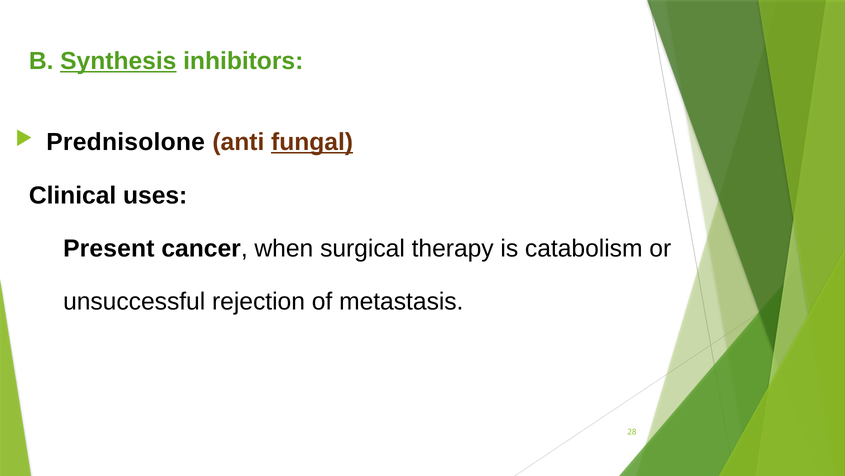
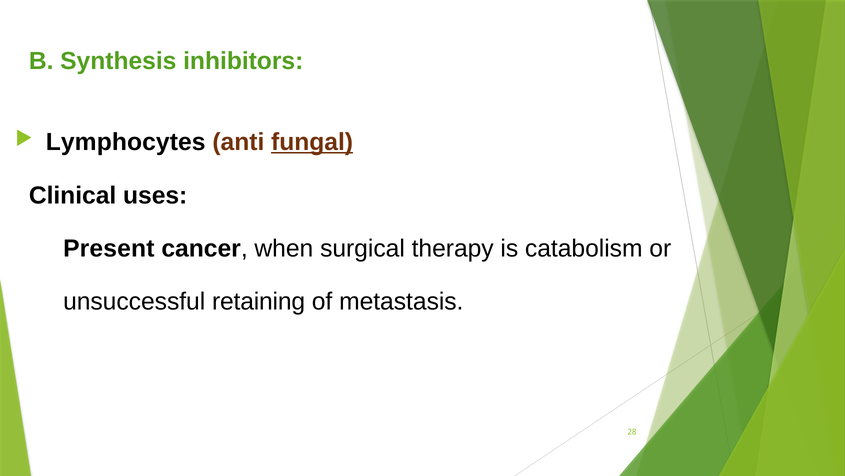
Synthesis underline: present -> none
Prednisolone: Prednisolone -> Lymphocytes
rejection: rejection -> retaining
